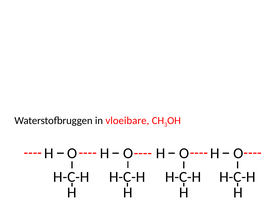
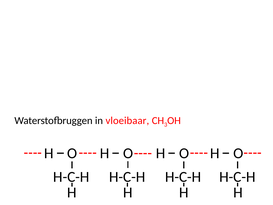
vloeibare: vloeibare -> vloeibaar
